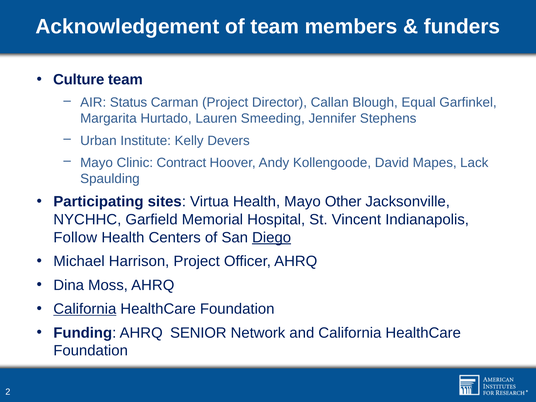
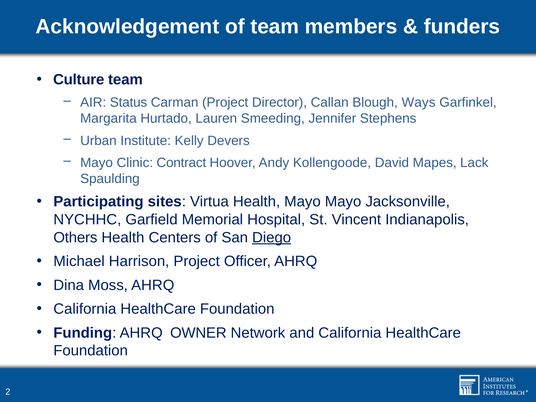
Equal: Equal -> Ways
Mayo Other: Other -> Mayo
Follow: Follow -> Others
California at (85, 309) underline: present -> none
SENIOR: SENIOR -> OWNER
